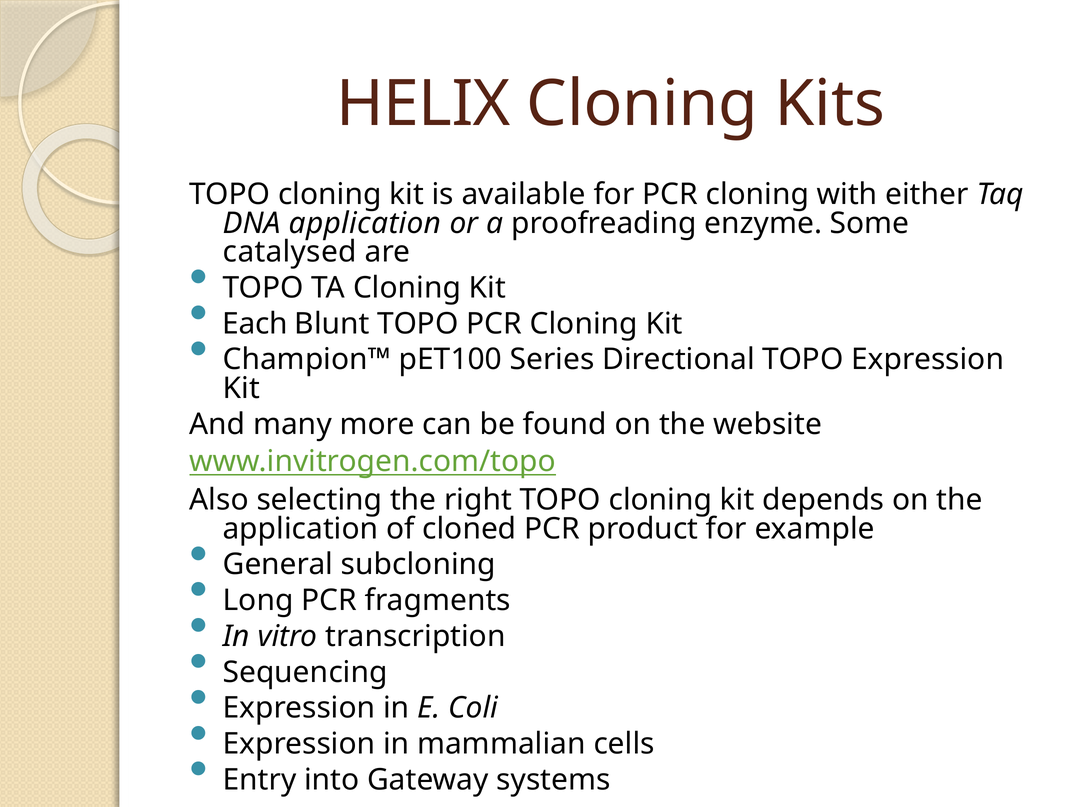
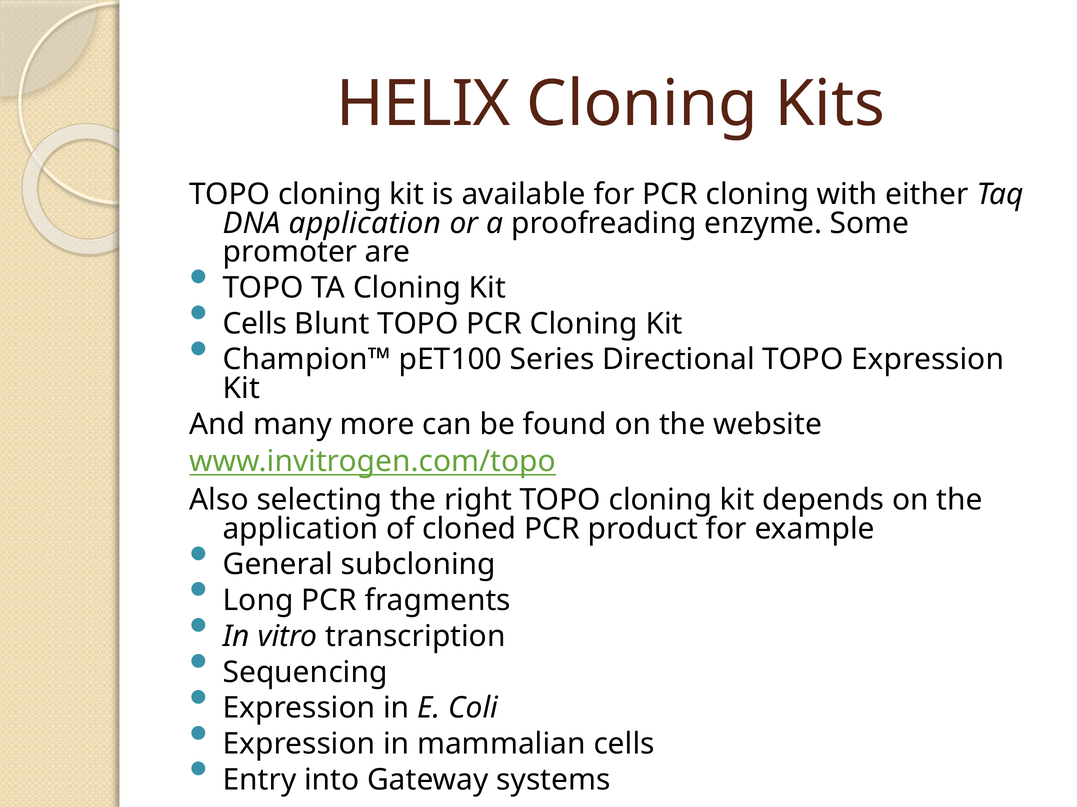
catalysed: catalysed -> promoter
Each at (255, 324): Each -> Cells
